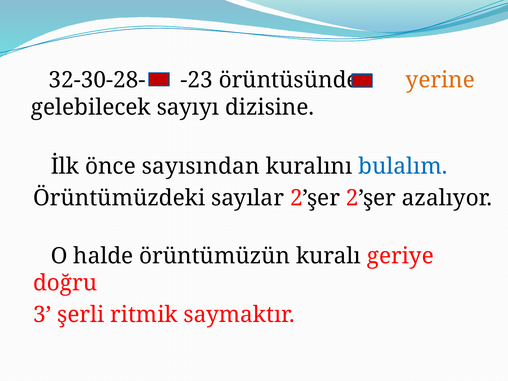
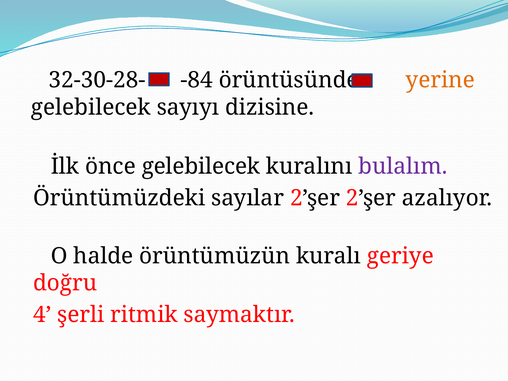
-23: -23 -> -84
önce sayısından: sayısından -> gelebilecek
bulalım colour: blue -> purple
3: 3 -> 4
